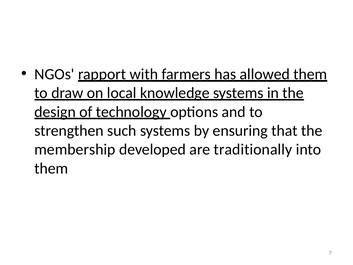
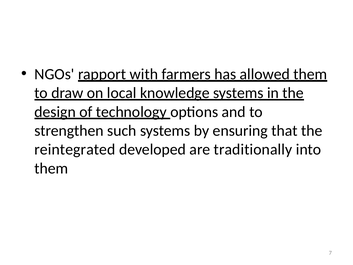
membership: membership -> reintegrated
